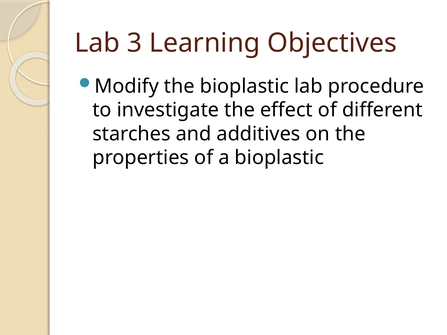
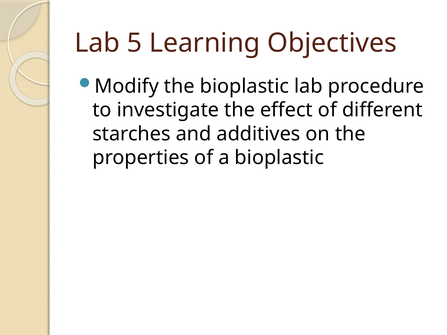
3: 3 -> 5
